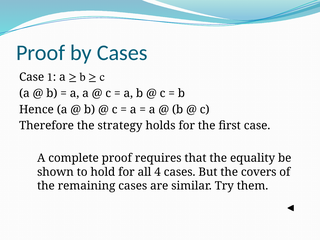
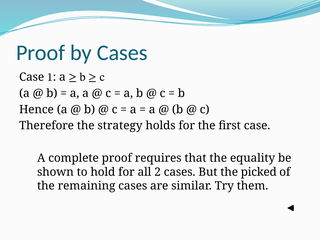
4: 4 -> 2
covers: covers -> picked
